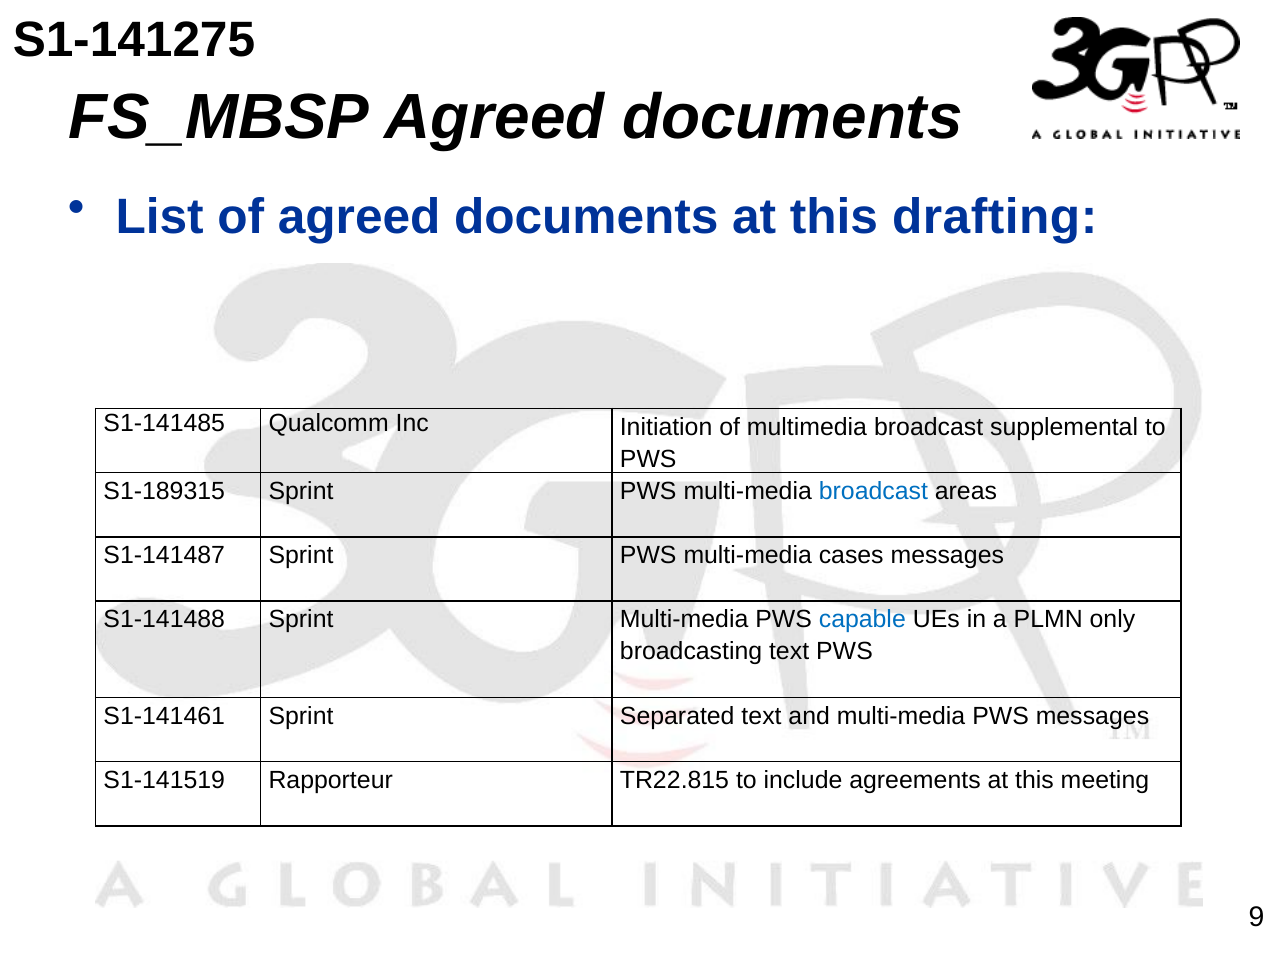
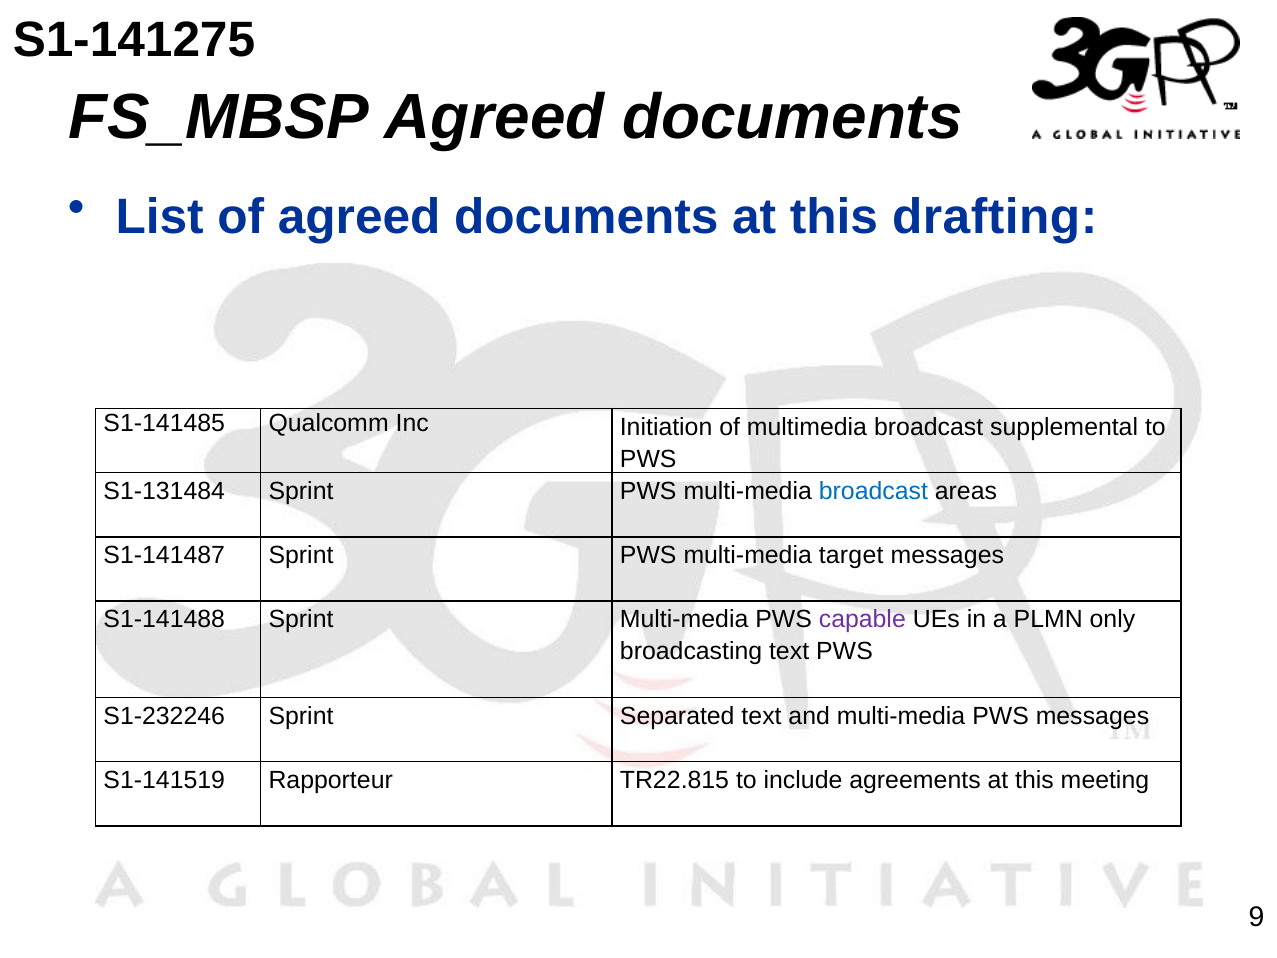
S1-189315: S1-189315 -> S1-131484
cases: cases -> target
capable colour: blue -> purple
S1-141461: S1-141461 -> S1-232246
